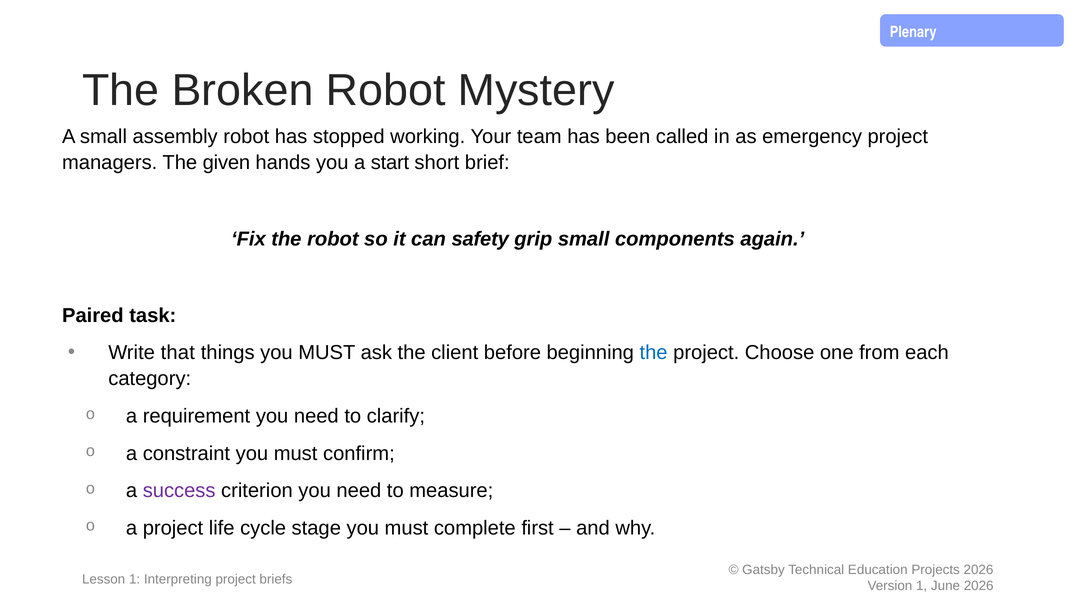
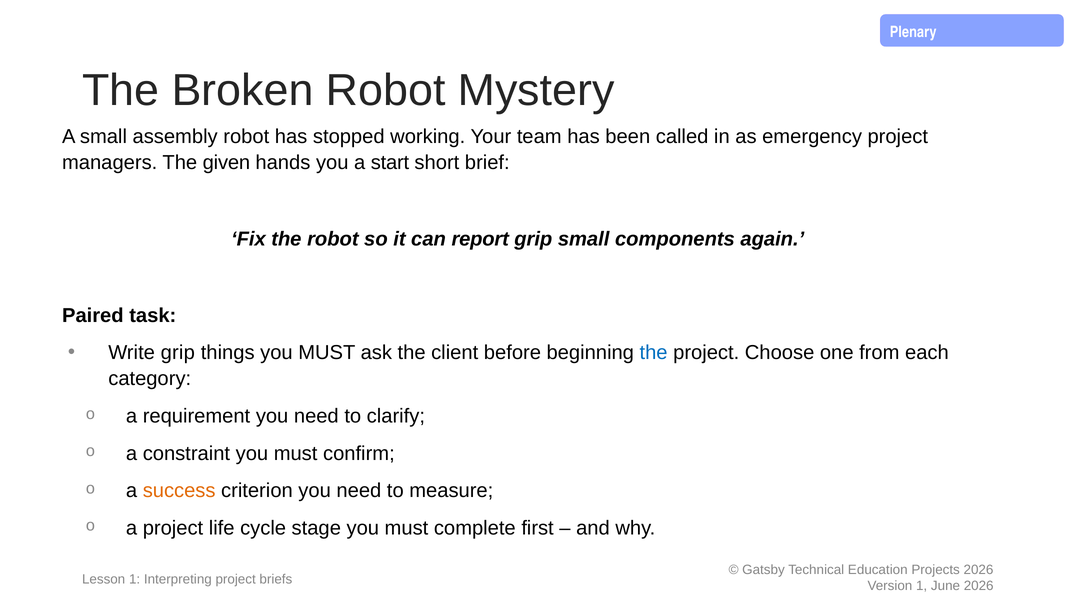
safety: safety -> report
Write that: that -> grip
success colour: purple -> orange
